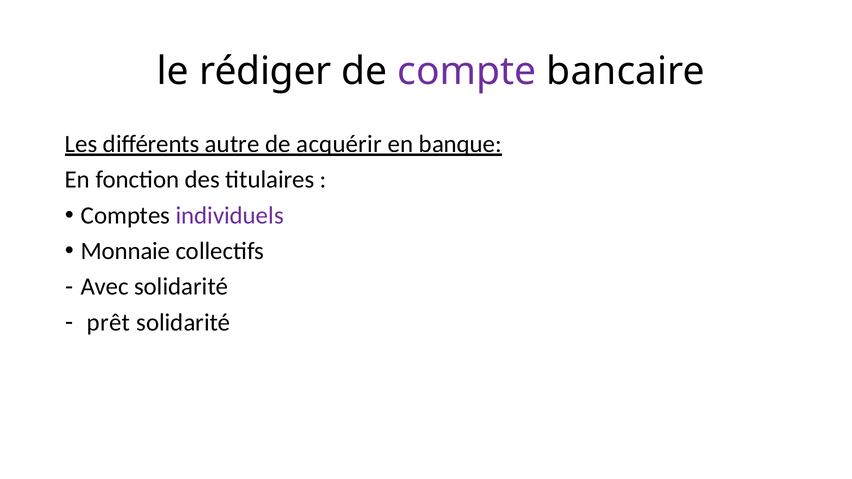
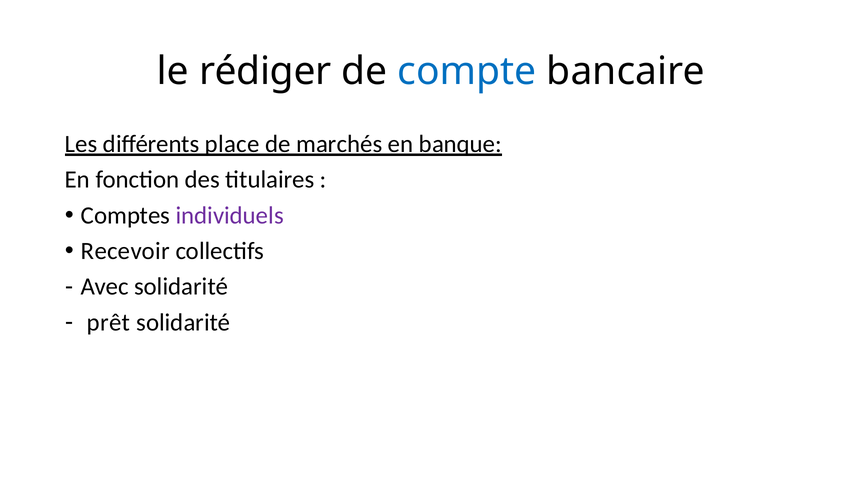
compte colour: purple -> blue
autre: autre -> place
acquérir: acquérir -> marchés
Monnaie: Monnaie -> Recevoir
